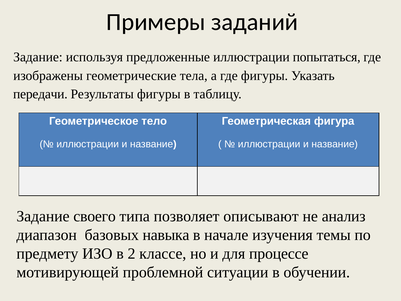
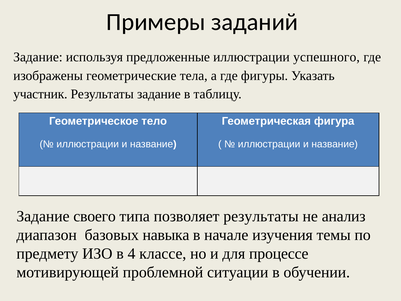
попытаться: попытаться -> успешного
передачи: передачи -> участник
Результаты фигуры: фигуры -> задание
позволяет описывают: описывают -> результаты
2: 2 -> 4
